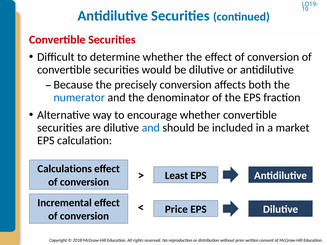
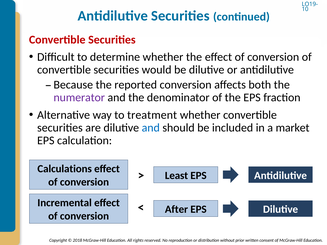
precisely: precisely -> reported
numerator colour: blue -> purple
encourage: encourage -> treatment
Price: Price -> After
